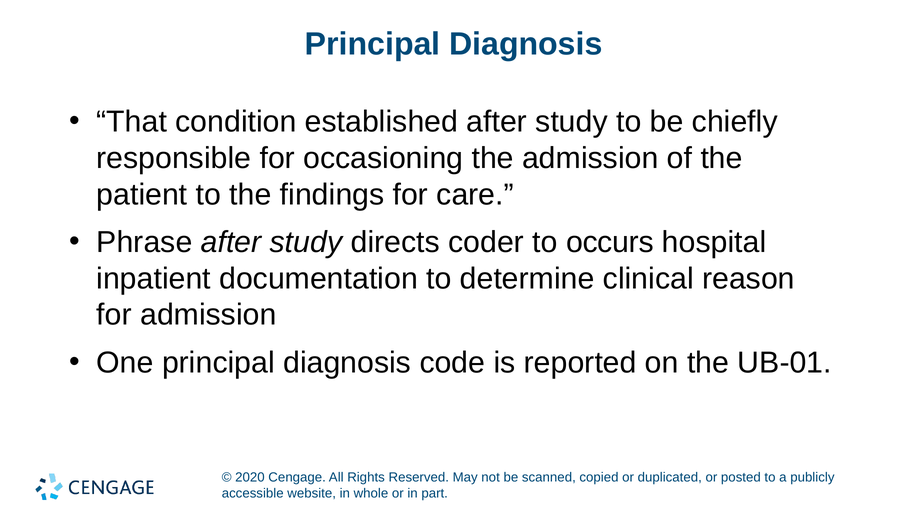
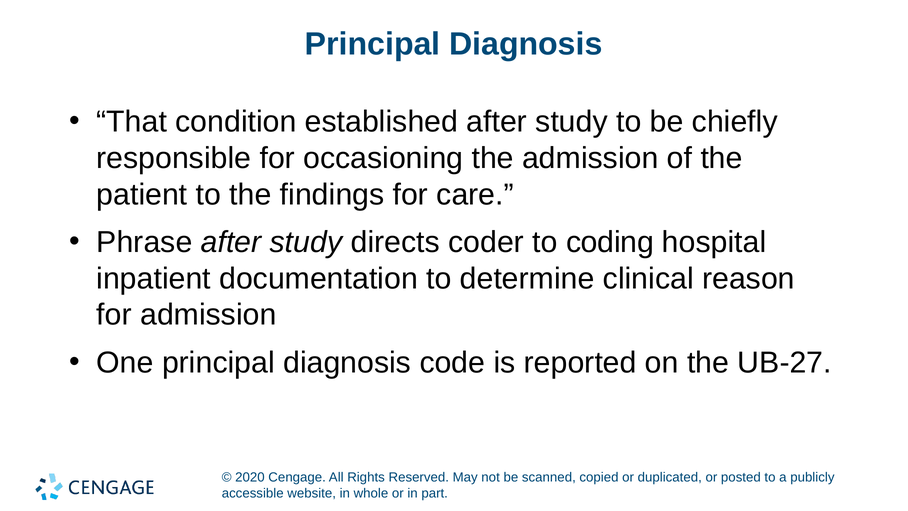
occurs: occurs -> coding
UB-01: UB-01 -> UB-27
